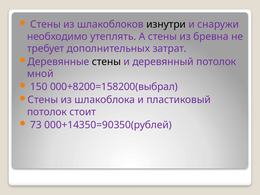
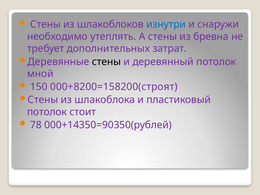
изнутри colour: black -> blue
000+8200=158200(выбрал: 000+8200=158200(выбрал -> 000+8200=158200(строят
73: 73 -> 78
